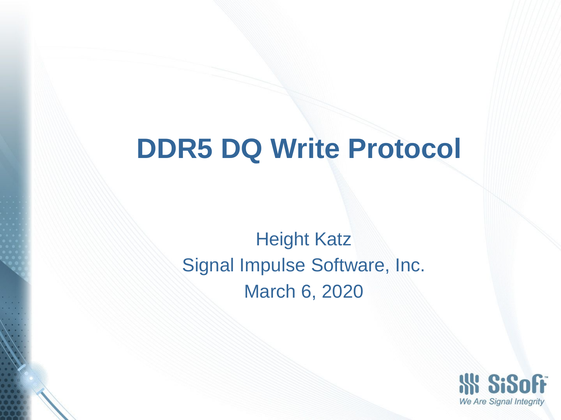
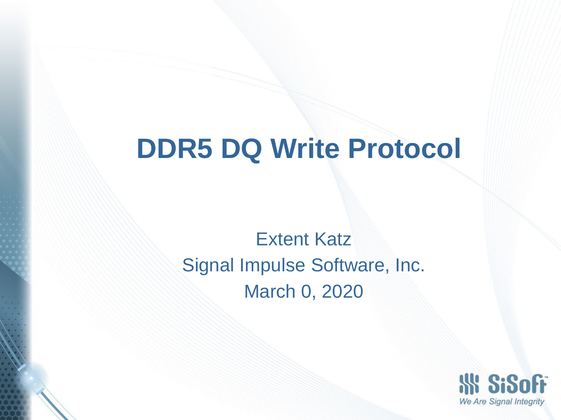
Height: Height -> Extent
6: 6 -> 0
